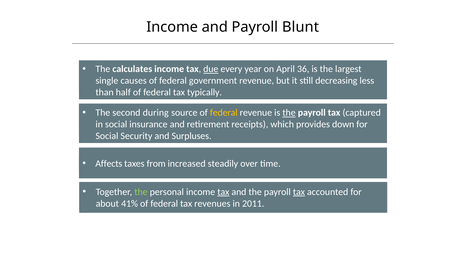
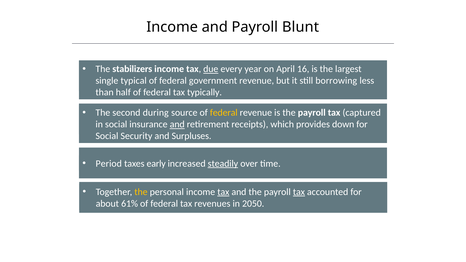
calculates: calculates -> stabilizers
36: 36 -> 16
causes: causes -> typical
decreasing: decreasing -> borrowing
the at (289, 113) underline: present -> none
and at (177, 124) underline: none -> present
Affects: Affects -> Period
from: from -> early
steadily underline: none -> present
the at (141, 192) colour: light green -> yellow
41%: 41% -> 61%
2011: 2011 -> 2050
